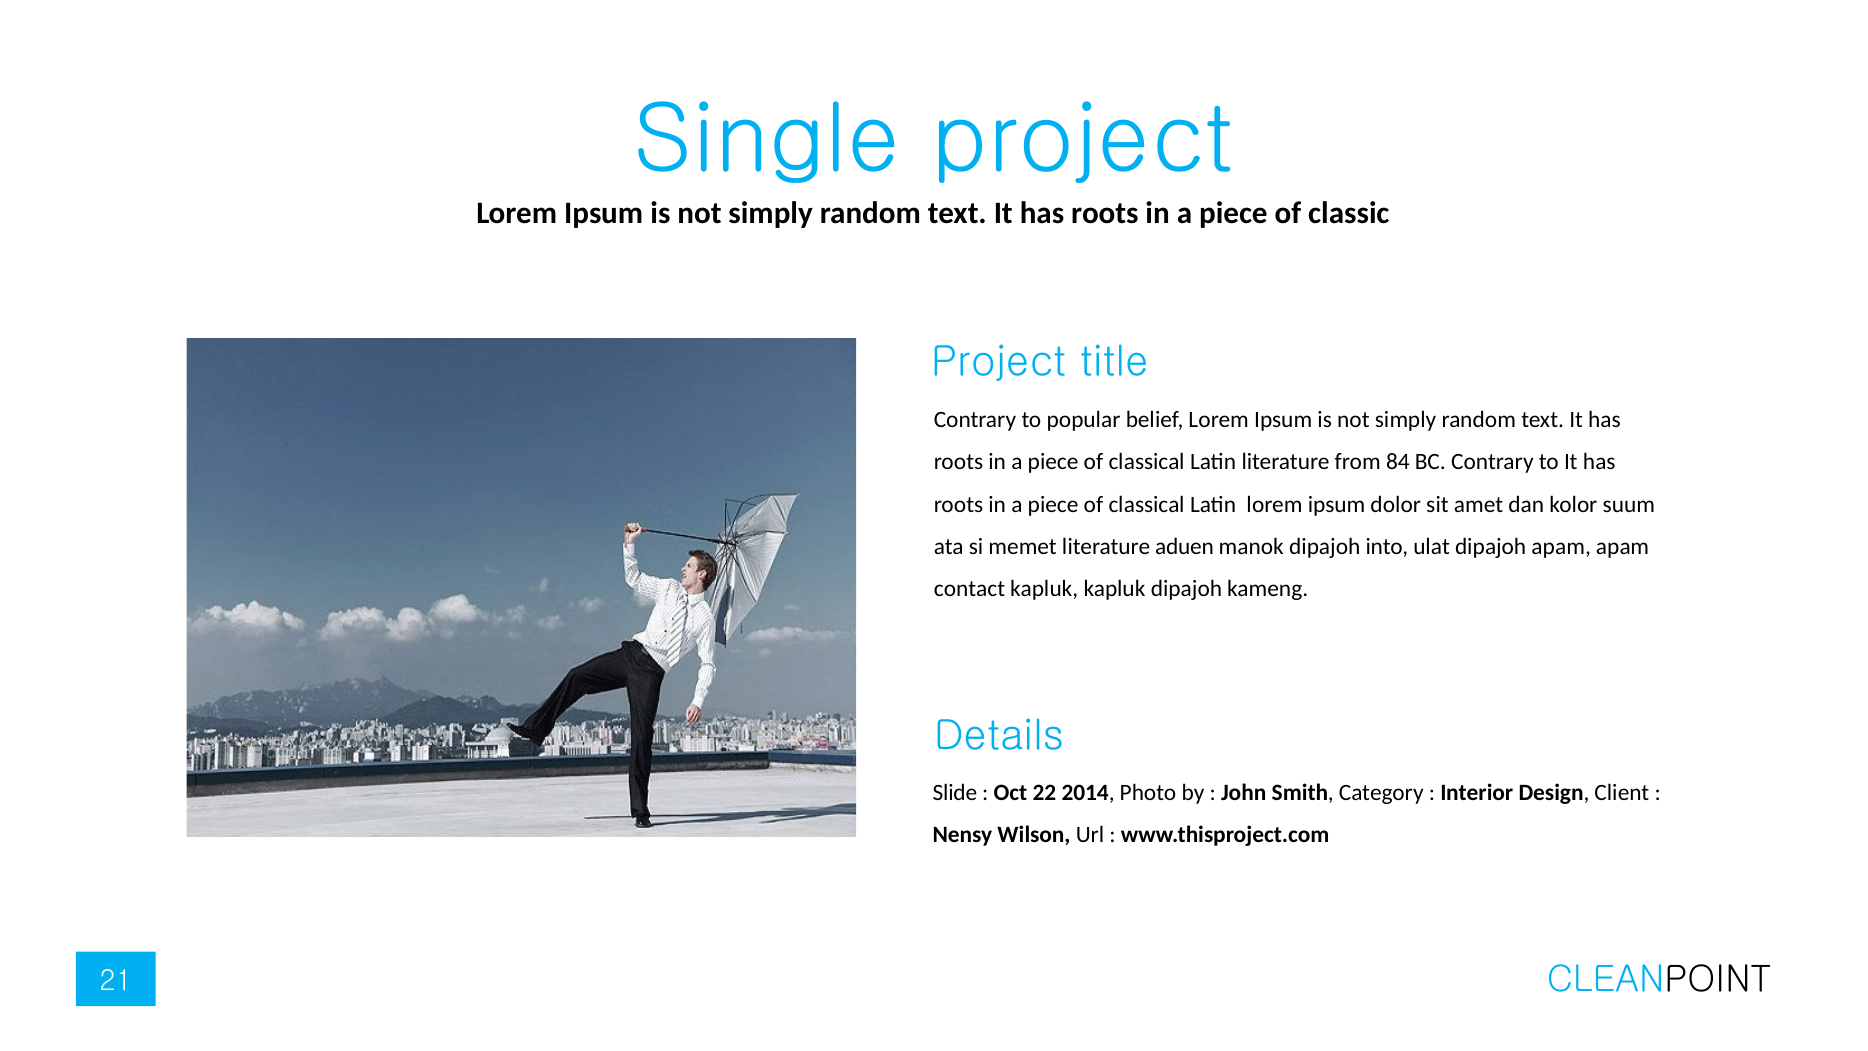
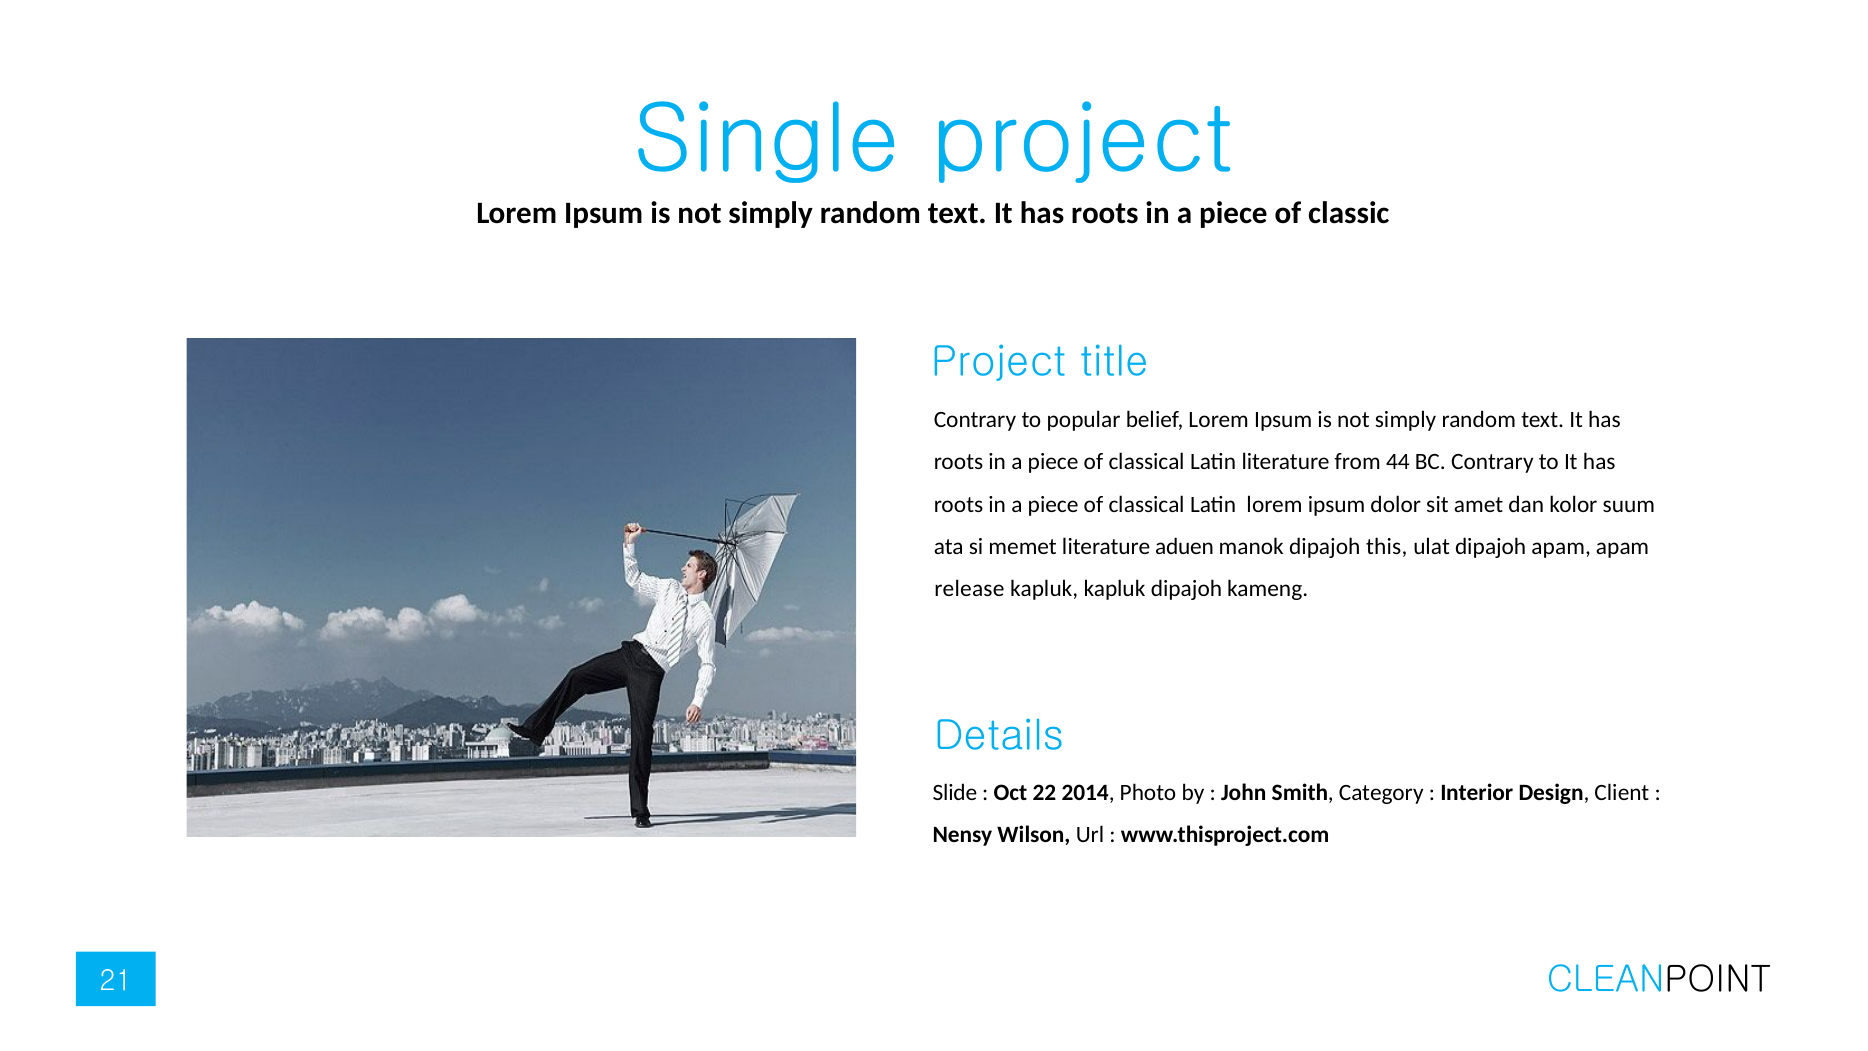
84: 84 -> 44
into: into -> this
contact: contact -> release
